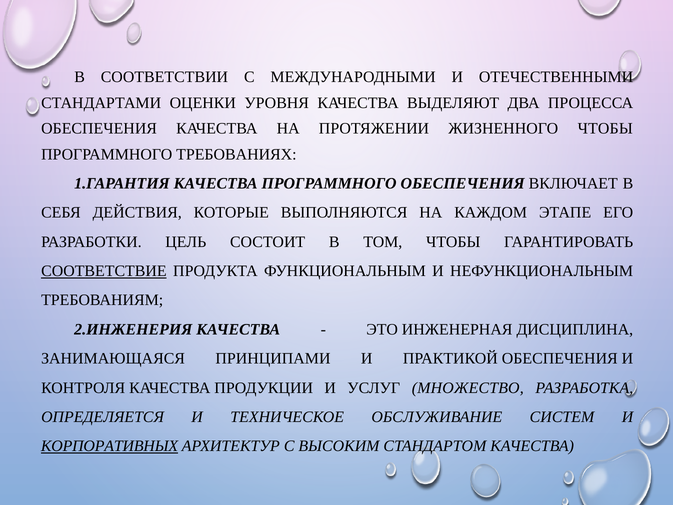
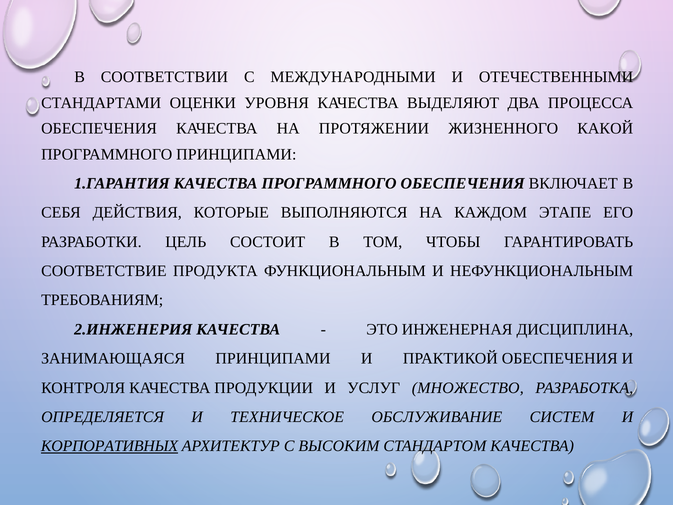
ЖИЗНЕННОГО ЧТОБЫ: ЧТОБЫ -> КАКОЙ
ПРОГРАММНОГО ТРЕБОВАНИЯХ: ТРЕБОВАНИЯХ -> ПРИНЦИПАМИ
СООТВЕТСТВИЕ underline: present -> none
